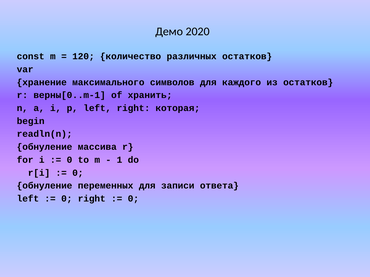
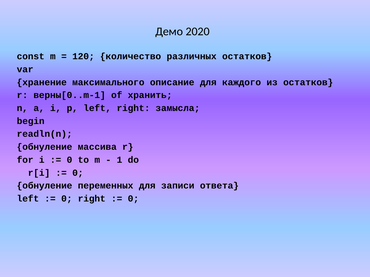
символов: символов -> описание
которая: которая -> замысла
